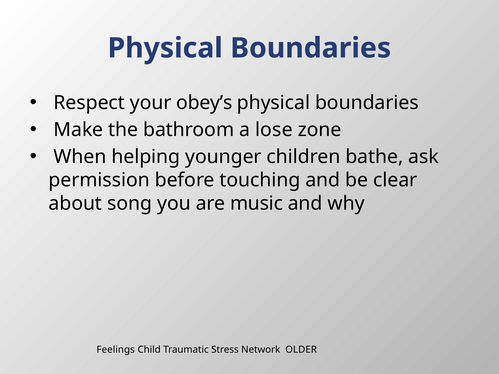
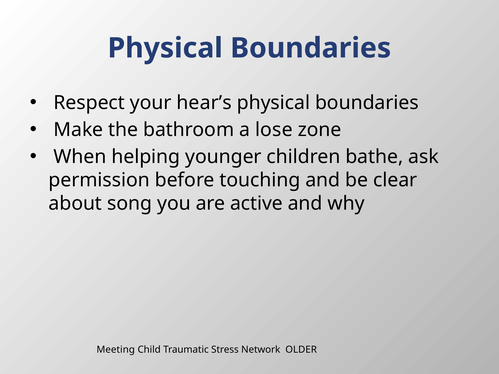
obey’s: obey’s -> hear’s
music: music -> active
Feelings: Feelings -> Meeting
